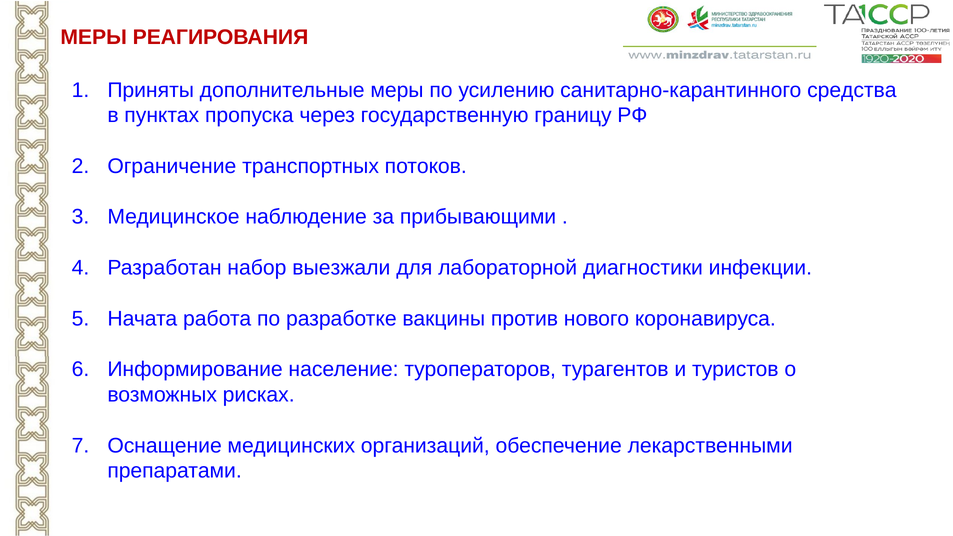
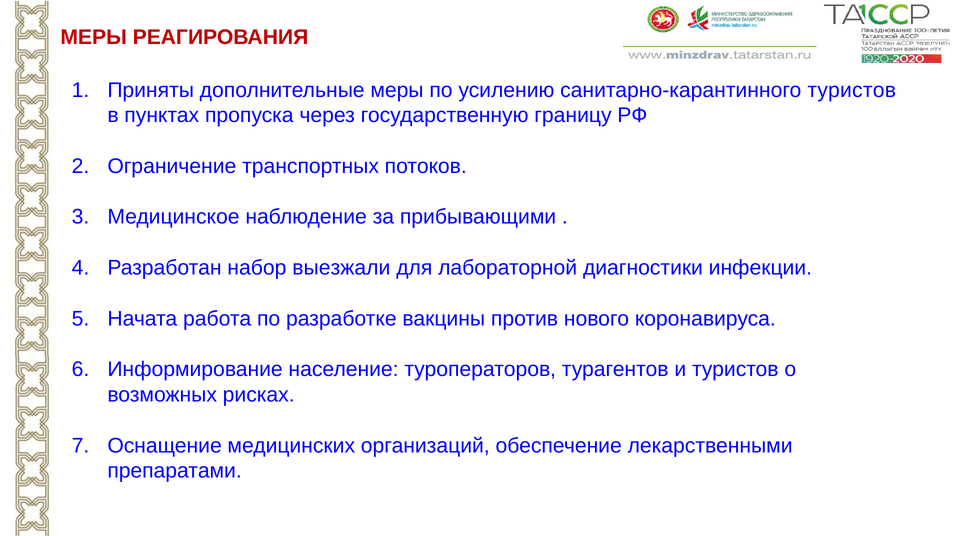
санитарно-карантинного средства: средства -> туристов
